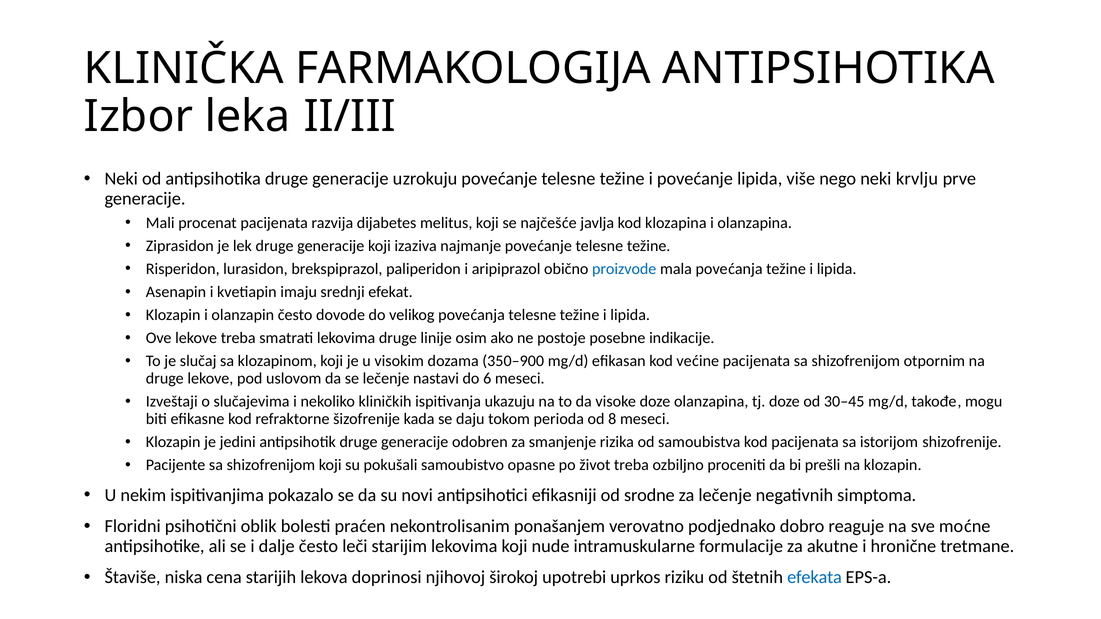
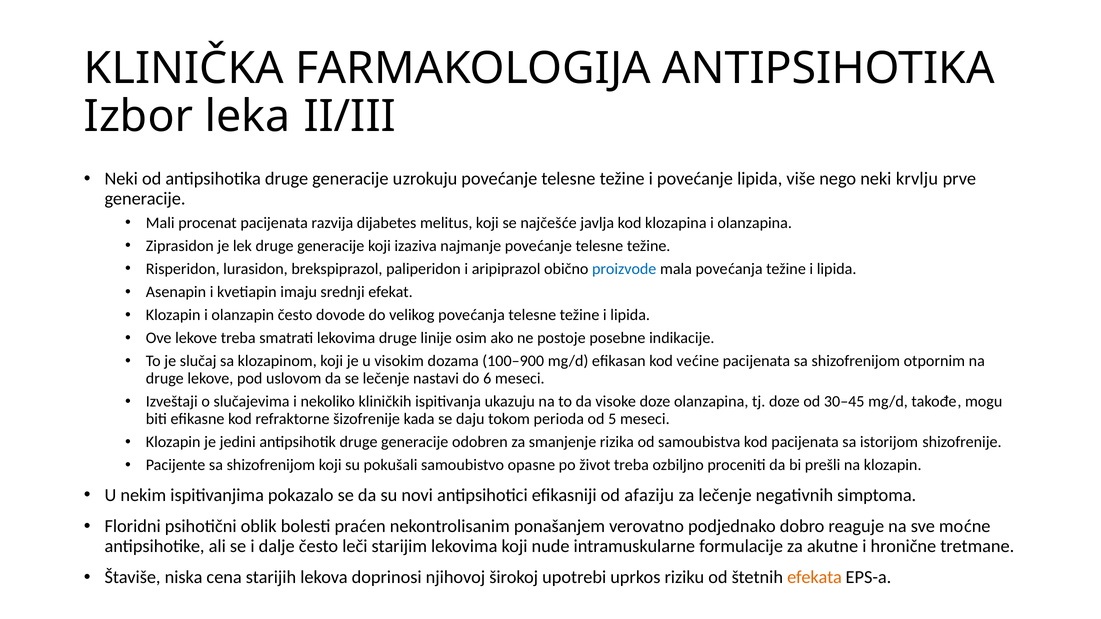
350–900: 350–900 -> 100–900
8: 8 -> 5
srodne: srodne -> afaziju
efekata colour: blue -> orange
